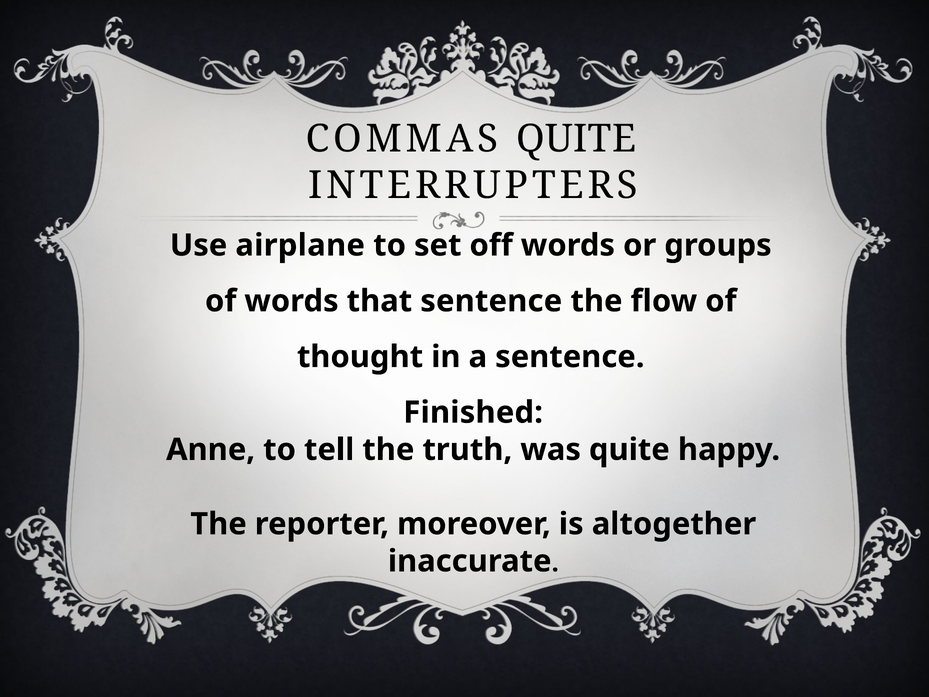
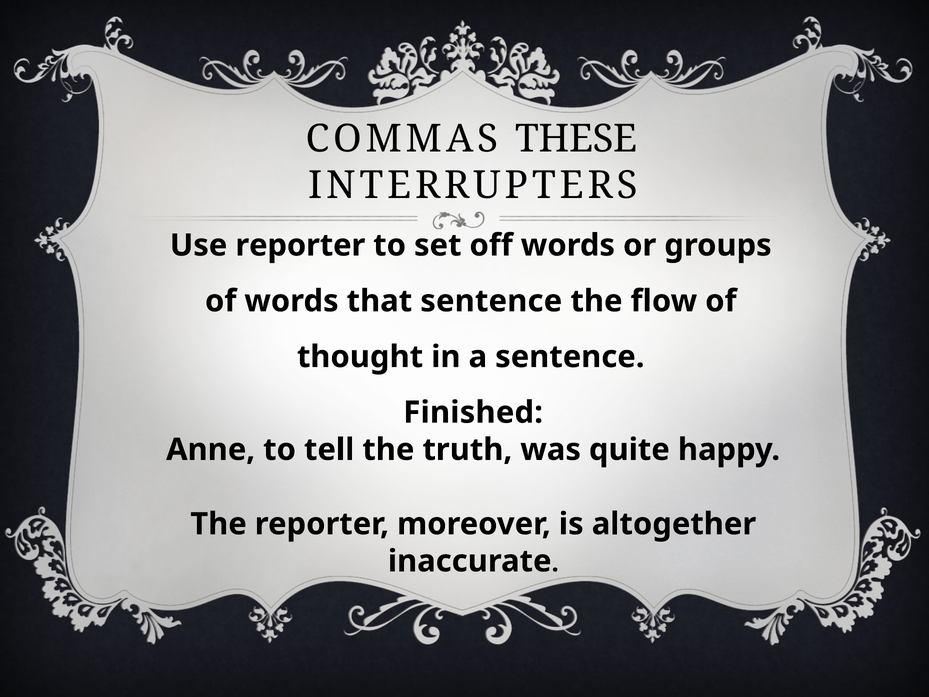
COMMAS QUITE: QUITE -> THESE
Use airplane: airplane -> reporter
